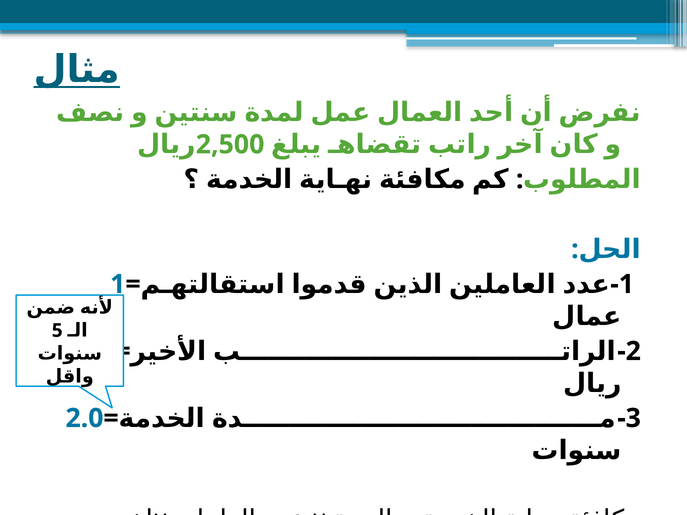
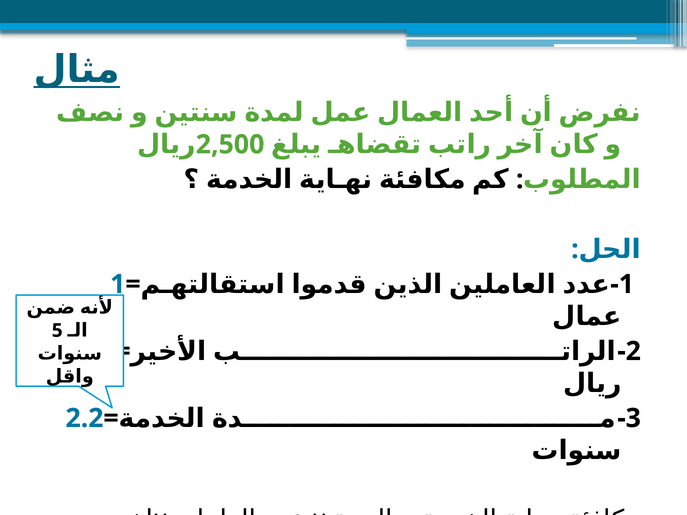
2.0: 2.0 -> 2.2
